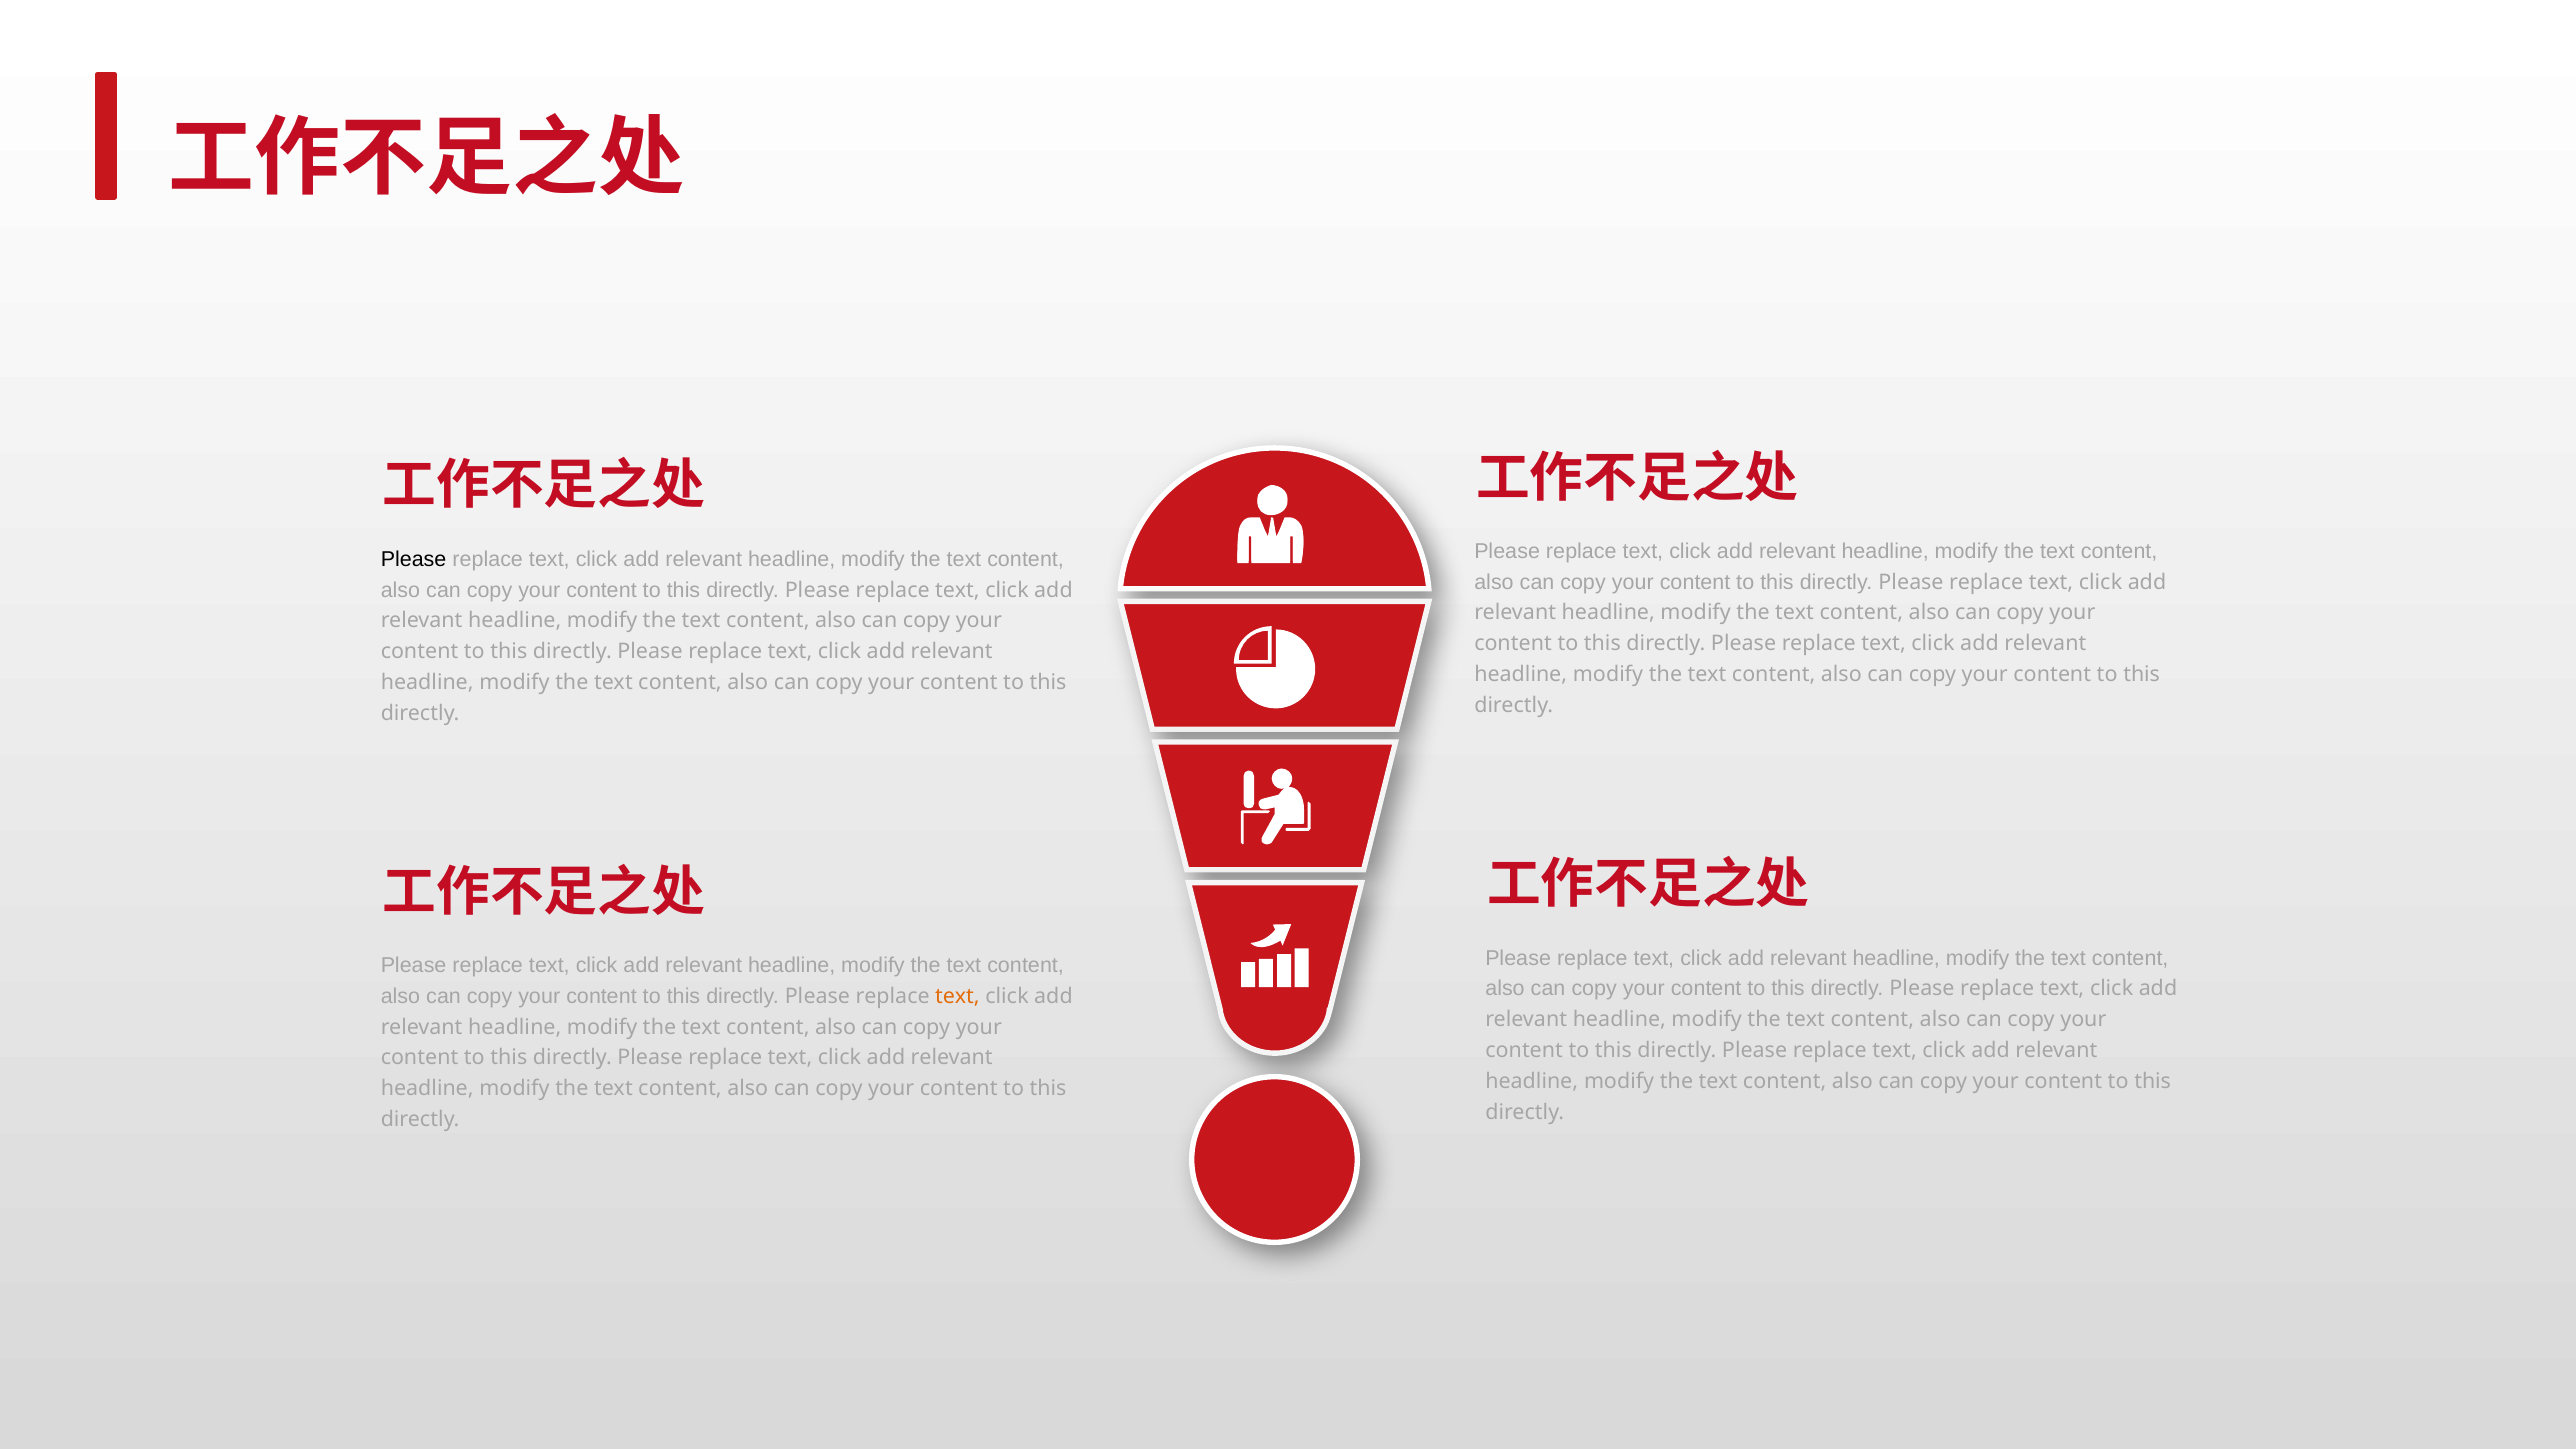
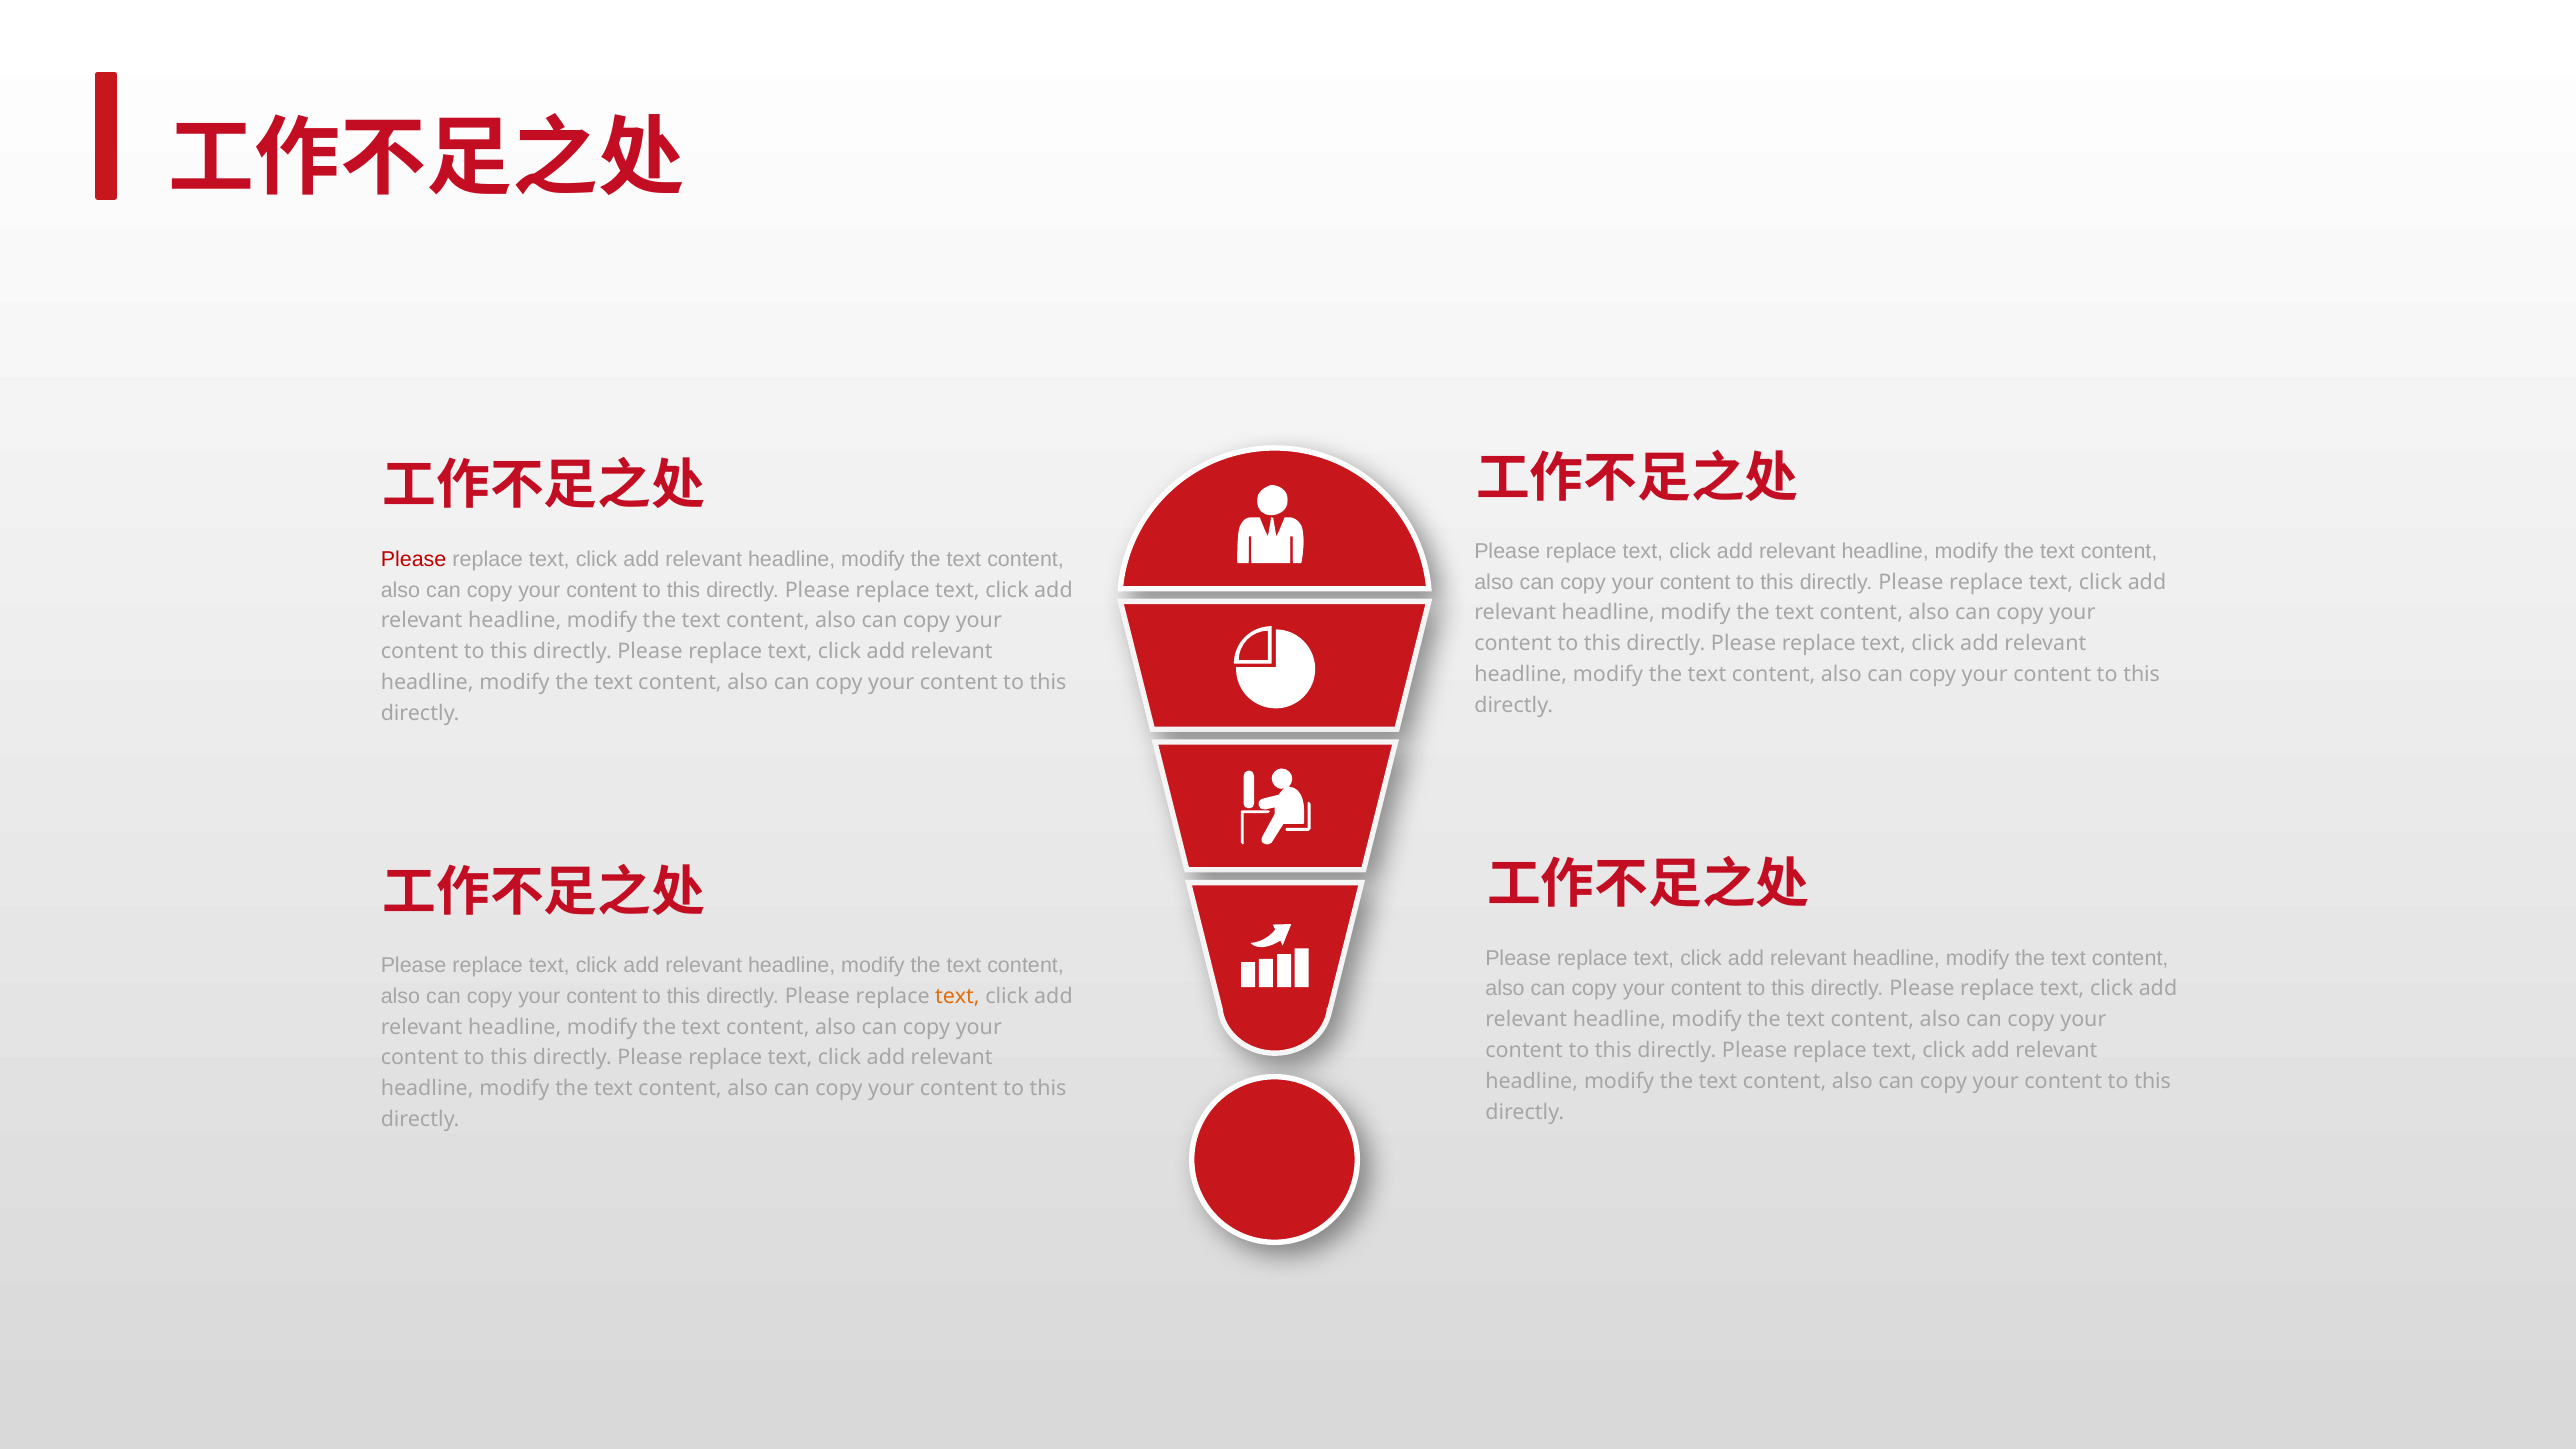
Please at (414, 559) colour: black -> red
